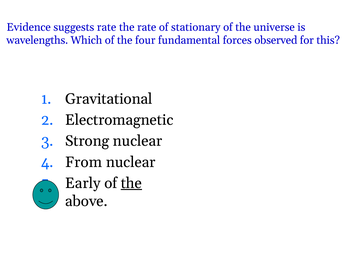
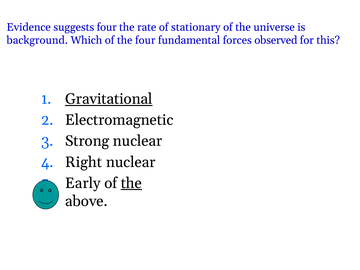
suggests rate: rate -> four
wavelengths: wavelengths -> background
Gravitational underline: none -> present
From: From -> Right
